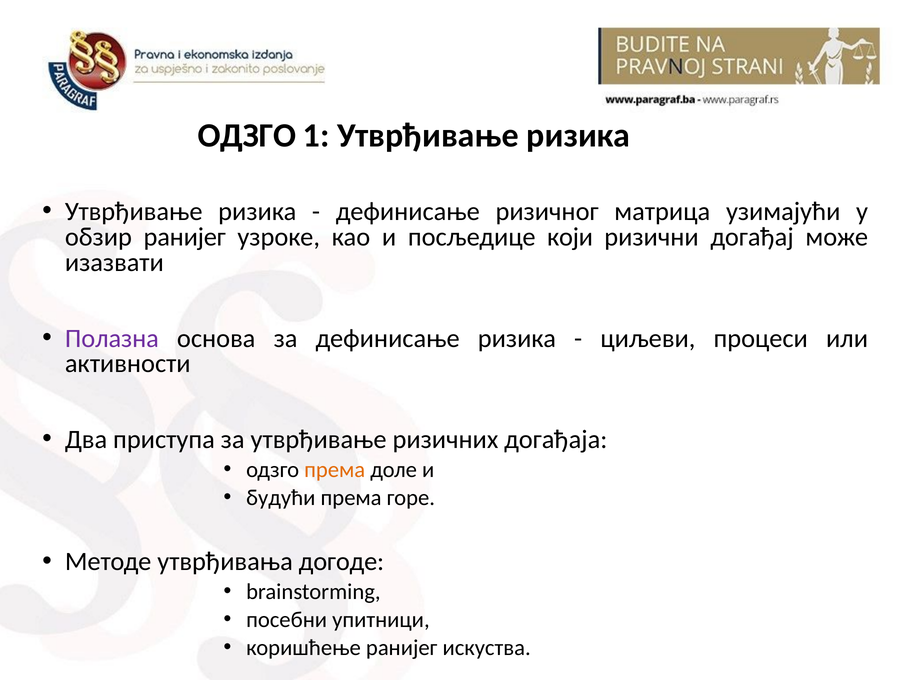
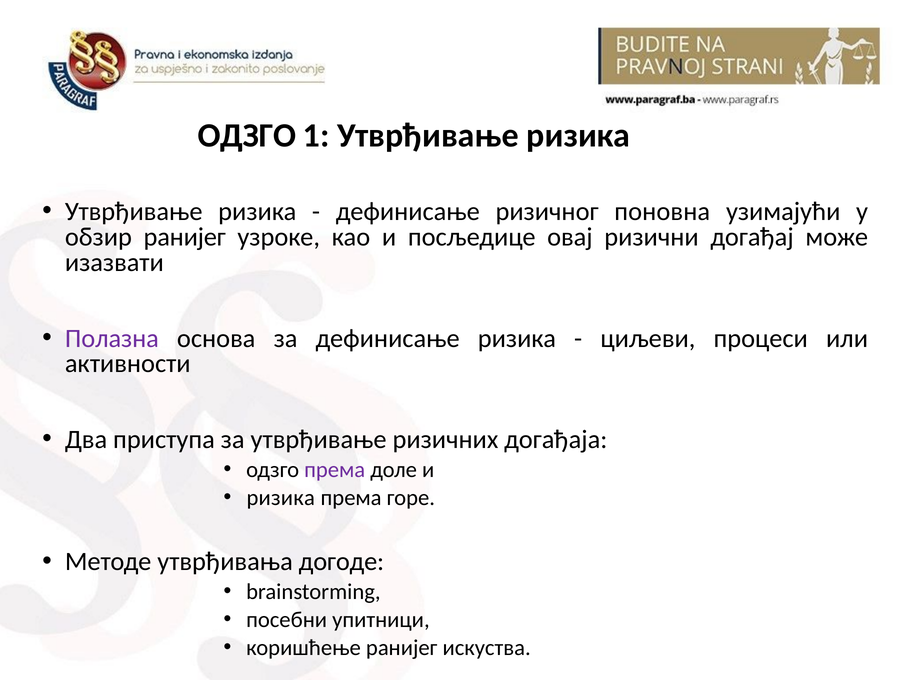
матрица: матрица -> поновна
који: који -> овај
према at (335, 469) colour: orange -> purple
будући at (281, 497): будући -> ризика
